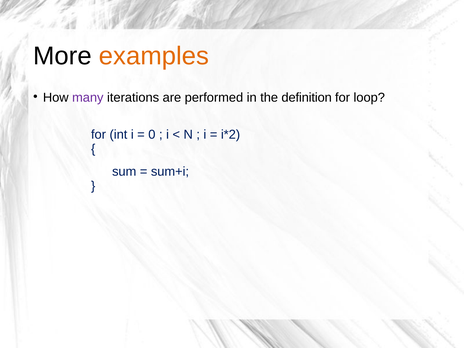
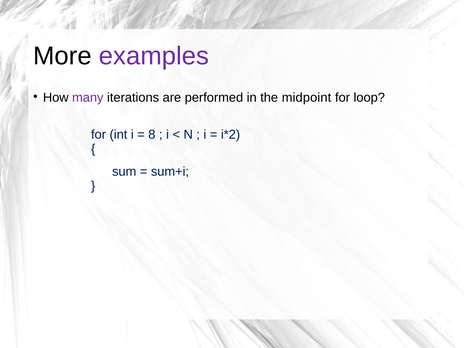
examples colour: orange -> purple
definition: definition -> midpoint
0: 0 -> 8
